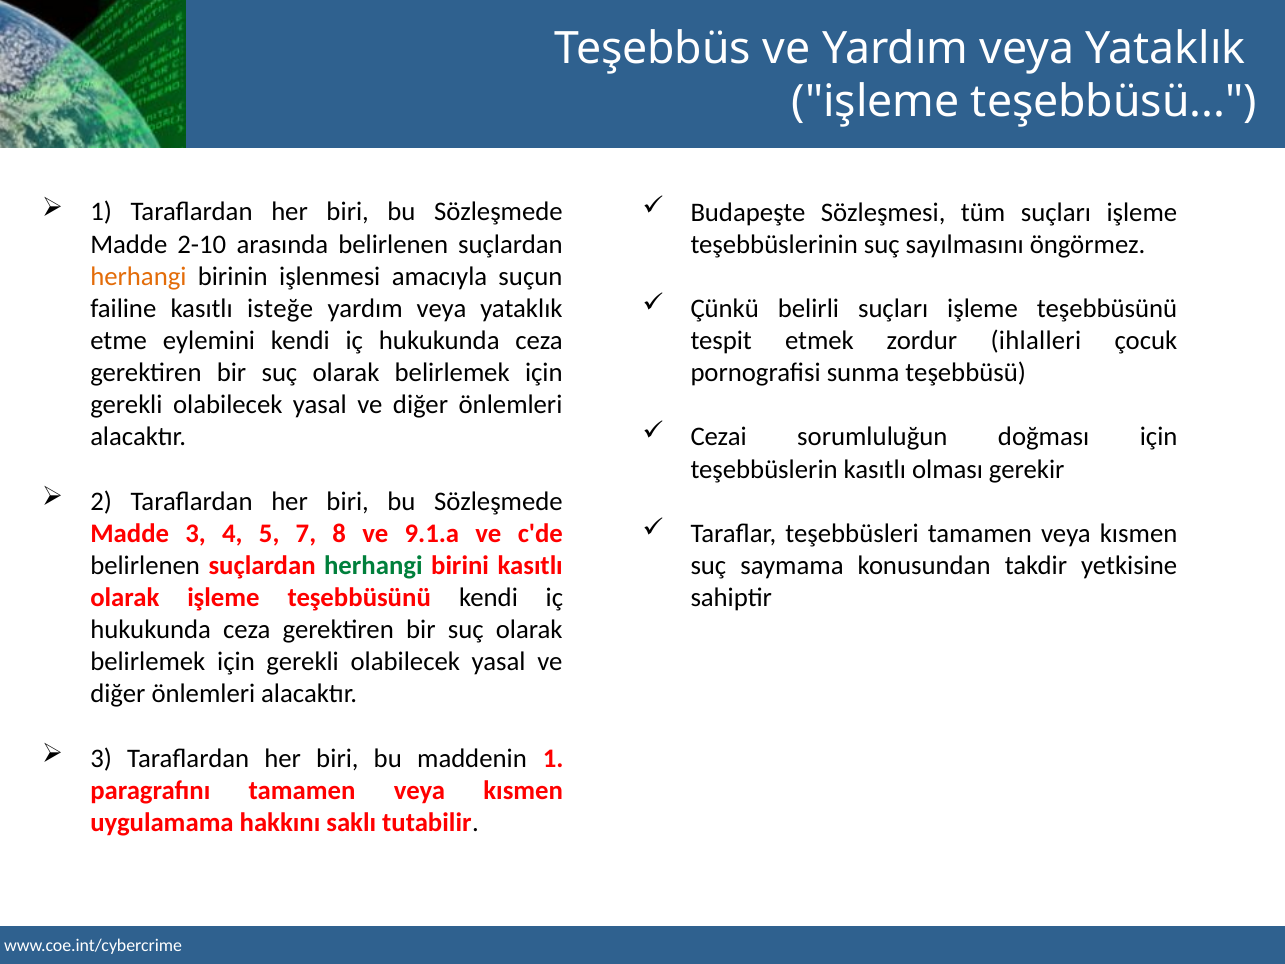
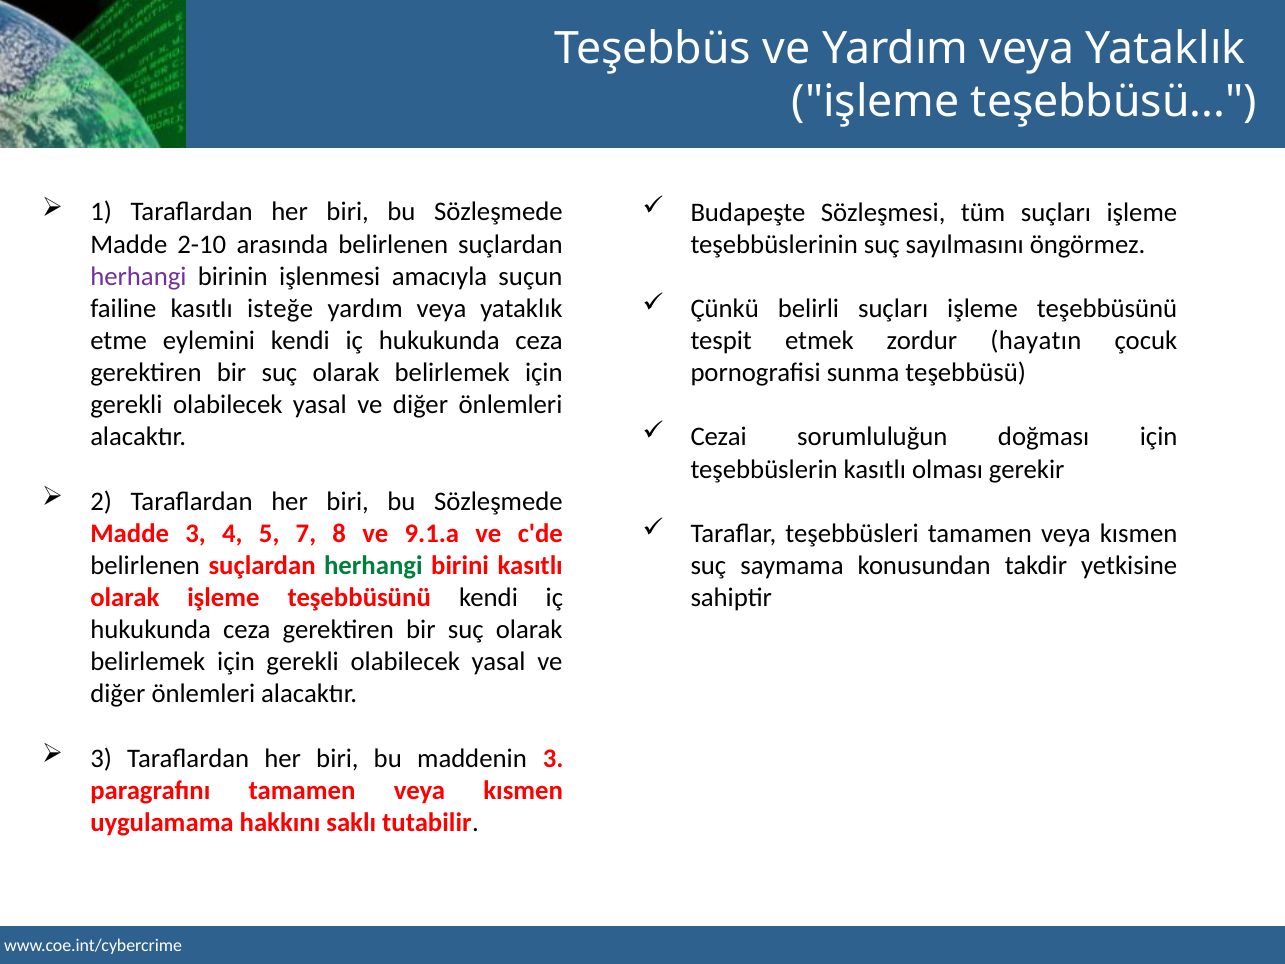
herhangi at (138, 276) colour: orange -> purple
ihlalleri: ihlalleri -> hayatın
maddenin 1: 1 -> 3
